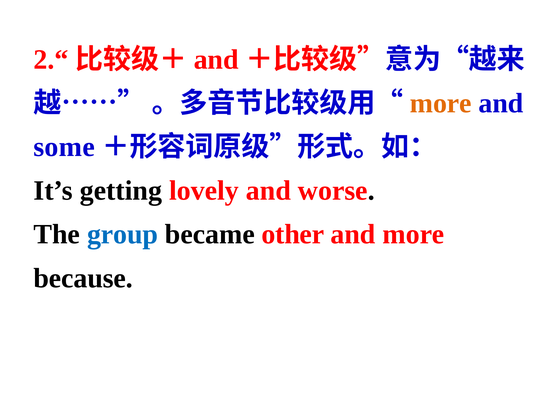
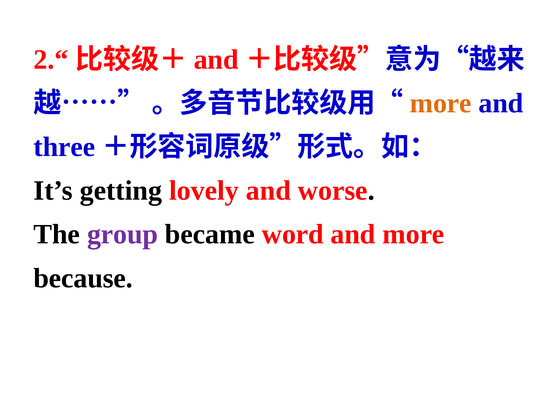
some: some -> three
group colour: blue -> purple
other: other -> word
